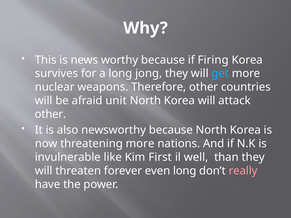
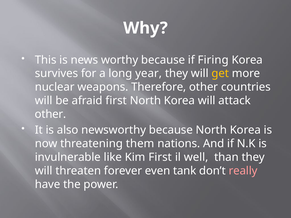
jong: jong -> year
get colour: light blue -> yellow
afraid unit: unit -> first
threatening more: more -> them
even long: long -> tank
